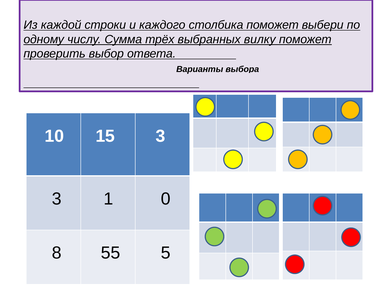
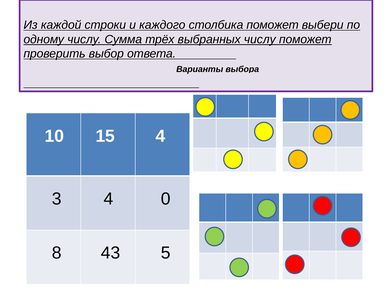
выбранных вилку: вилку -> числу
15 3: 3 -> 4
3 1: 1 -> 4
55: 55 -> 43
